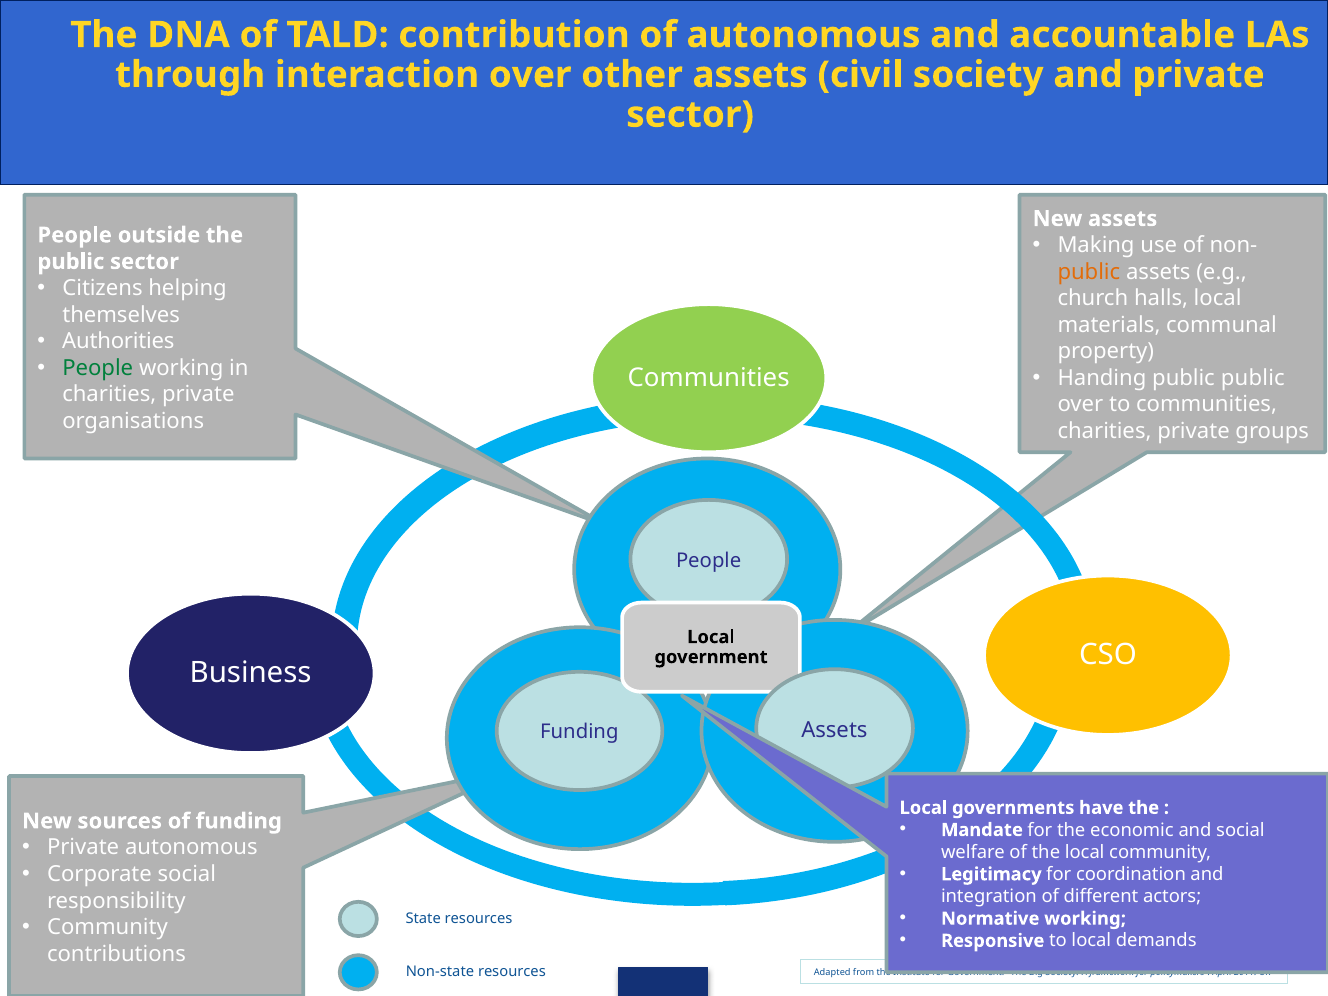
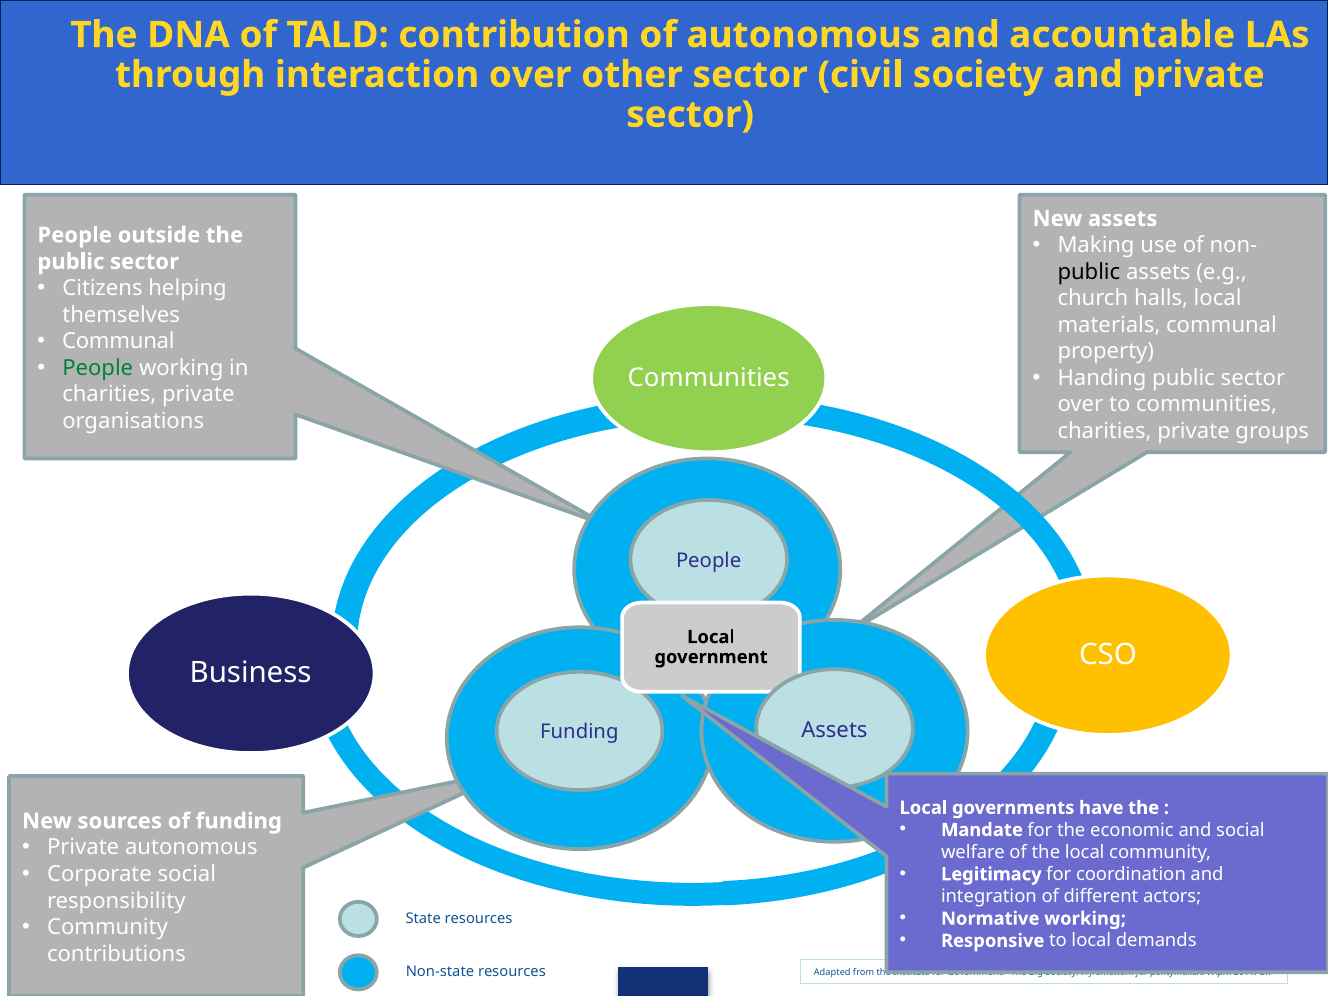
other assets: assets -> sector
public at (1089, 272) colour: orange -> black
Authorities at (118, 341): Authorities -> Communal
Handing public public: public -> sector
